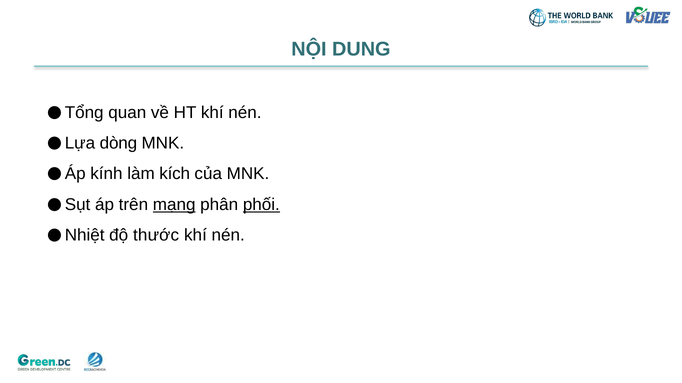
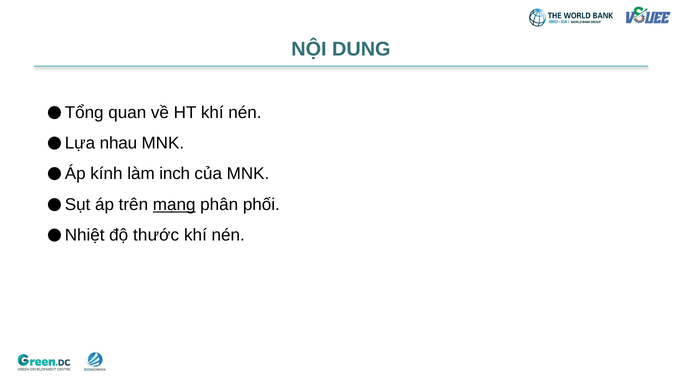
dòng: dòng -> nhau
kích: kích -> inch
phối underline: present -> none
